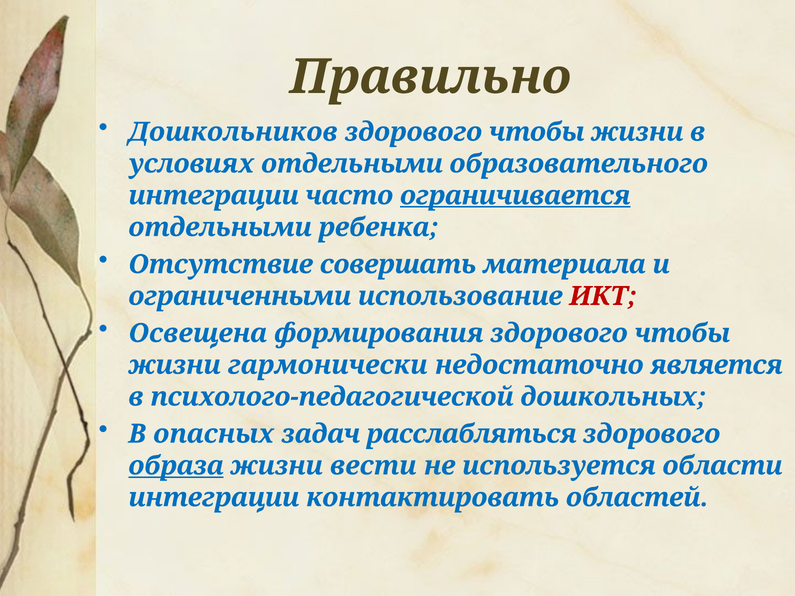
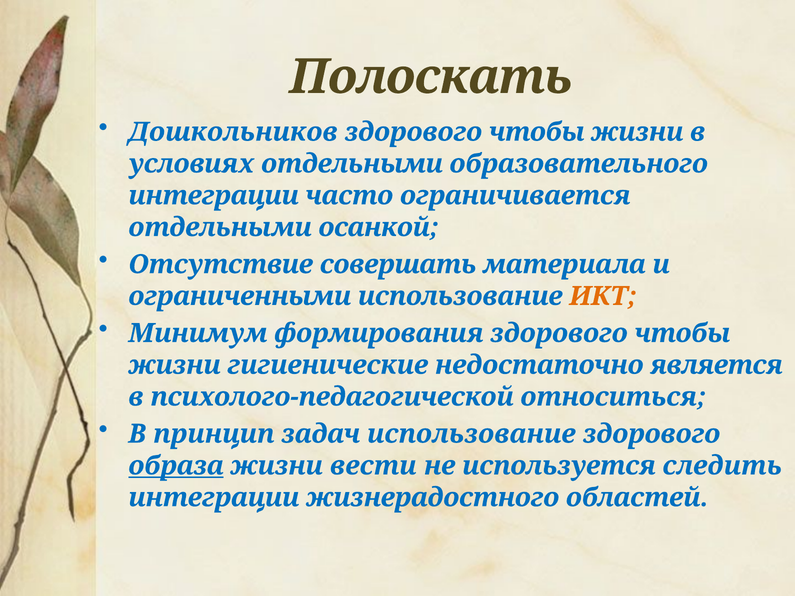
Правильно: Правильно -> Полоскать
ограничивается underline: present -> none
ребенка: ребенка -> осанкой
ИКТ colour: red -> orange
Освещена: Освещена -> Минимум
гармонически: гармонически -> гигиенические
дошкольных: дошкольных -> относиться
опасных: опасных -> принцип
задач расслабляться: расслабляться -> использование
области: области -> следить
контактировать: контактировать -> жизнерадостного
